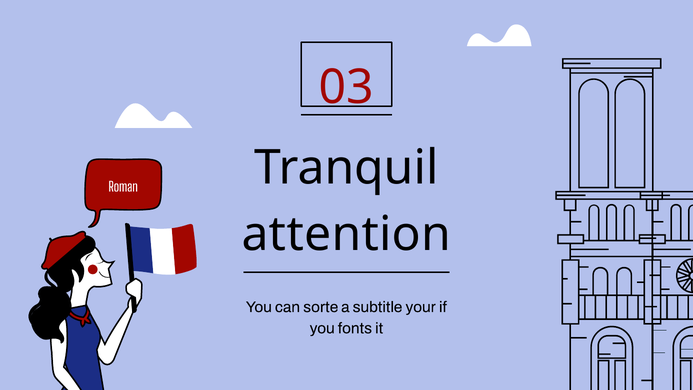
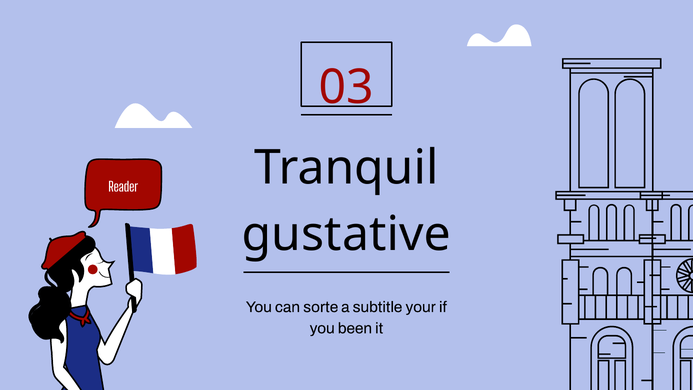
Roman: Roman -> Reader
attention: attention -> gustative
fonts: fonts -> been
